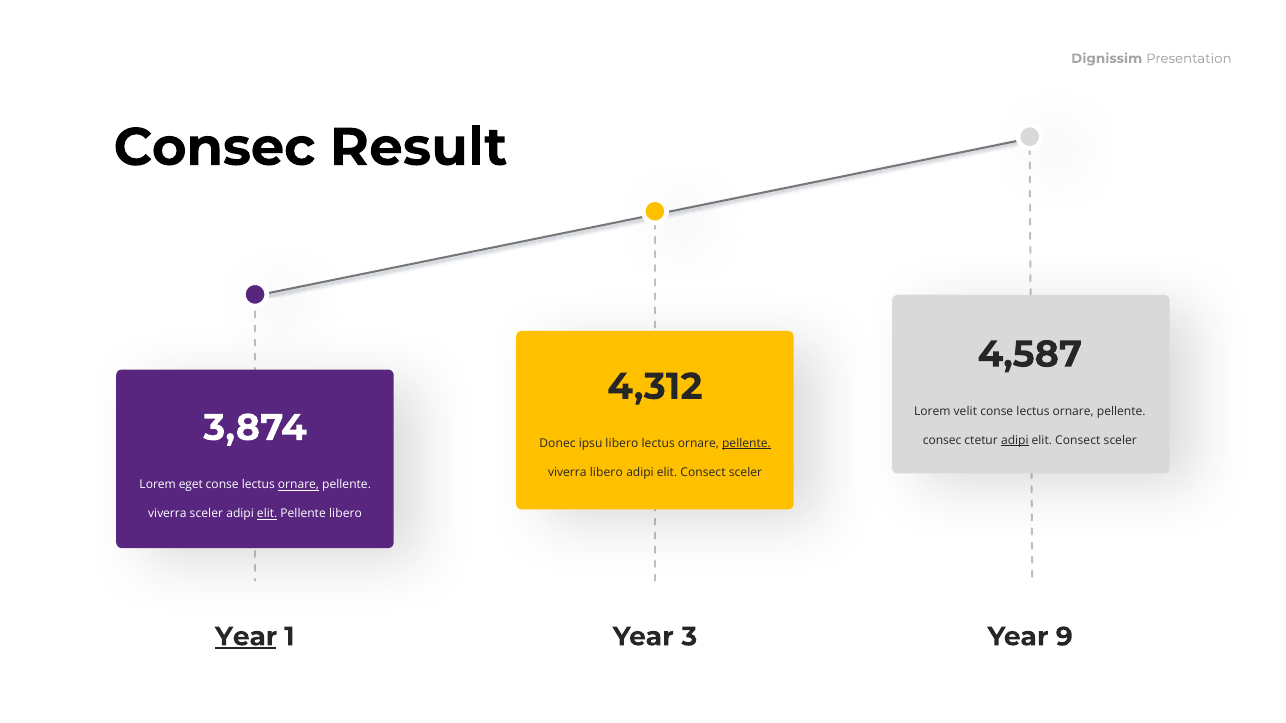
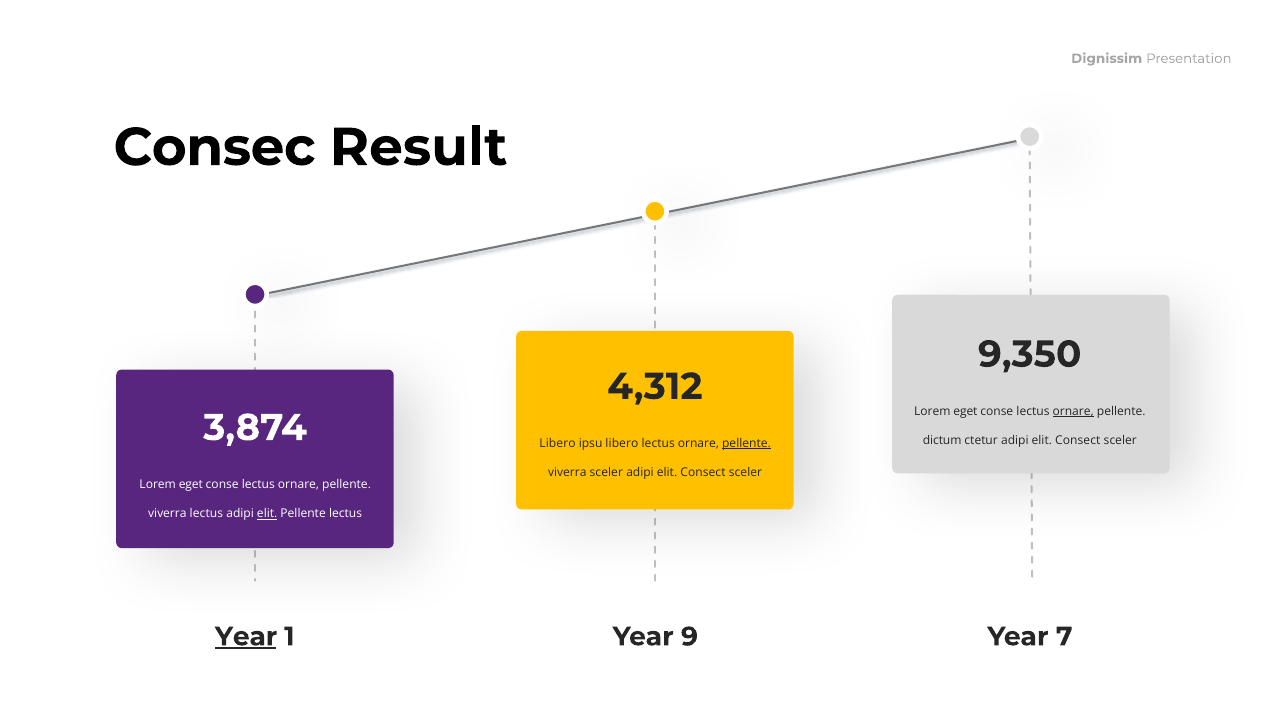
4,587: 4,587 -> 9,350
velit at (965, 412): velit -> eget
ornare at (1073, 412) underline: none -> present
consec at (942, 441): consec -> dictum
adipi at (1015, 441) underline: present -> none
Donec at (558, 444): Donec -> Libero
viverra libero: libero -> sceler
ornare at (299, 485) underline: present -> none
viverra sceler: sceler -> lectus
Pellente libero: libero -> lectus
3: 3 -> 9
9: 9 -> 7
